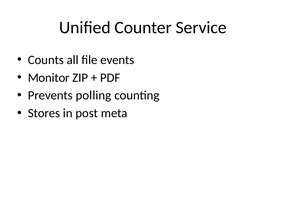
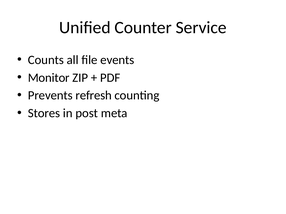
polling: polling -> refresh
